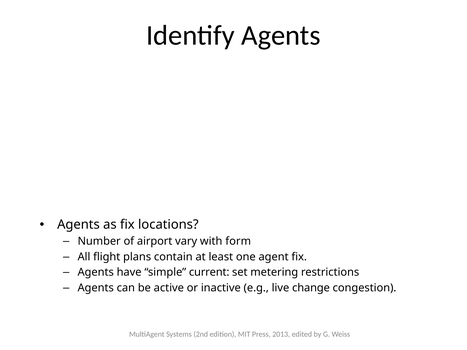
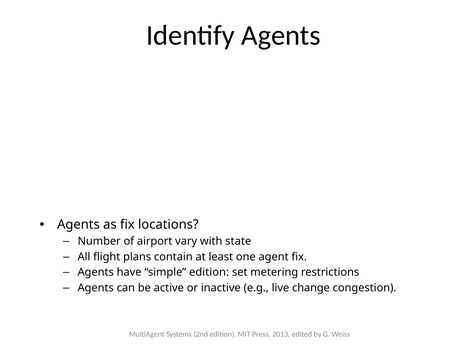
form: form -> state
simple current: current -> edition
